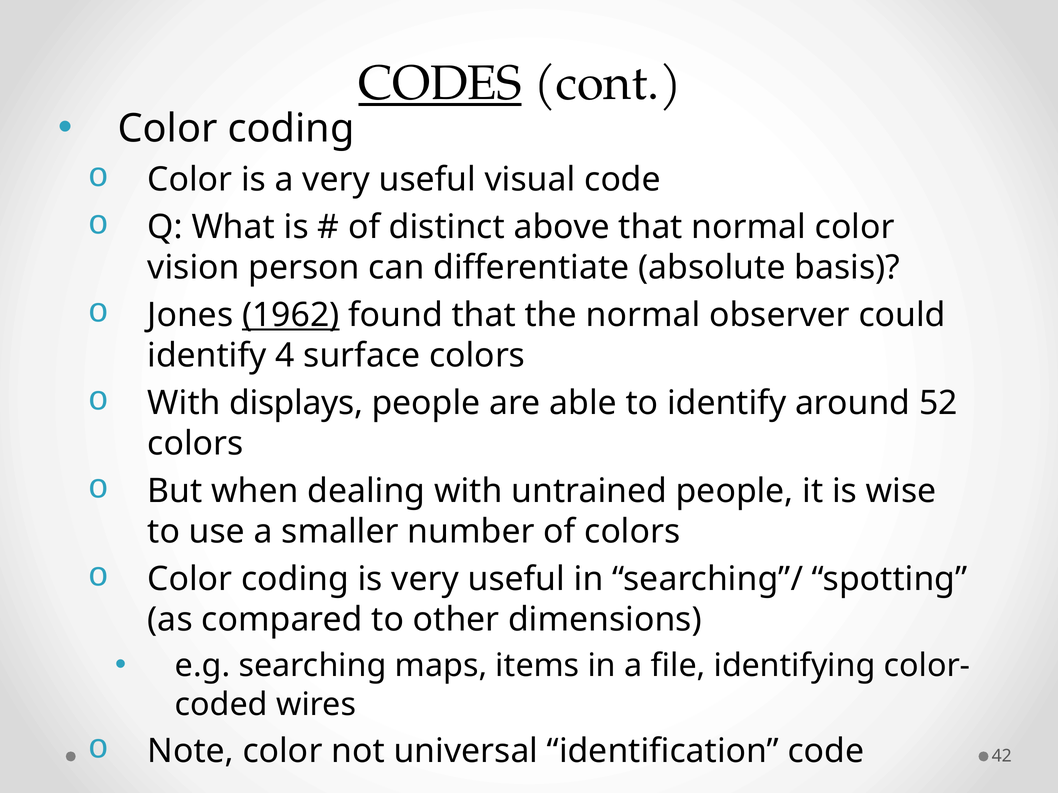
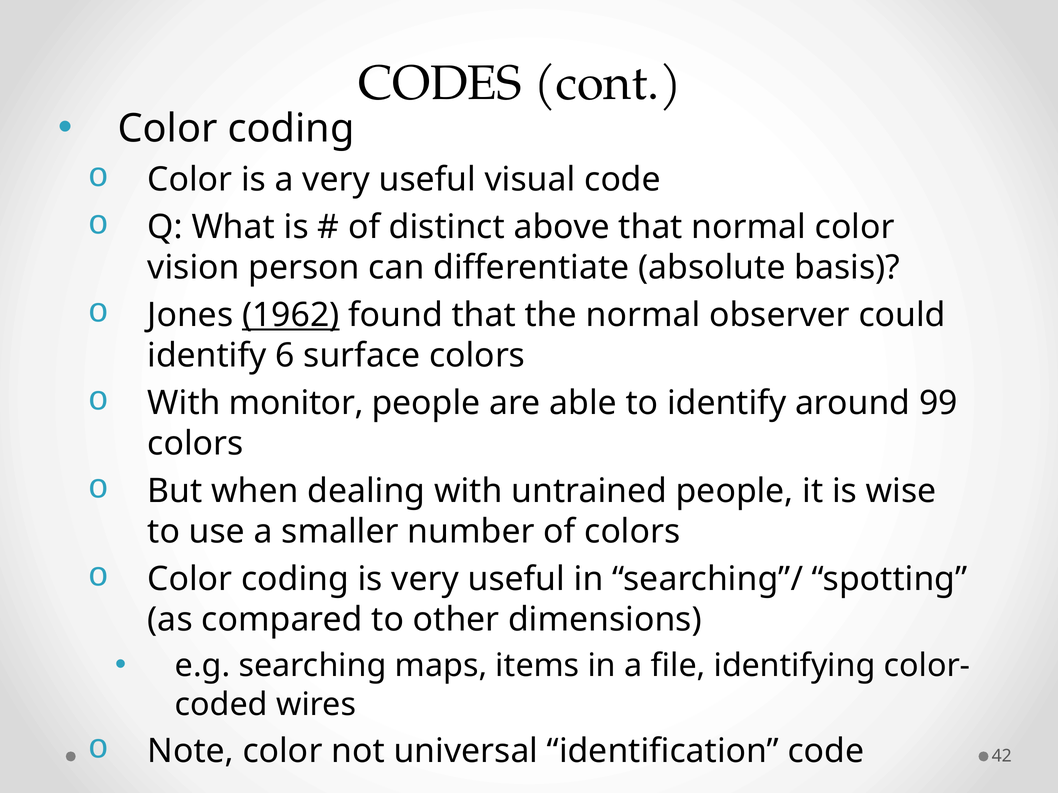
CODES underline: present -> none
4: 4 -> 6
displays: displays -> monitor
52: 52 -> 99
